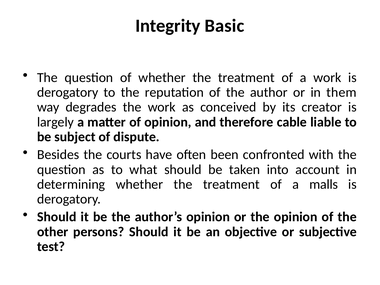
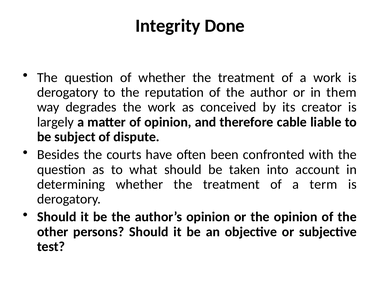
Basic: Basic -> Done
malls: malls -> term
